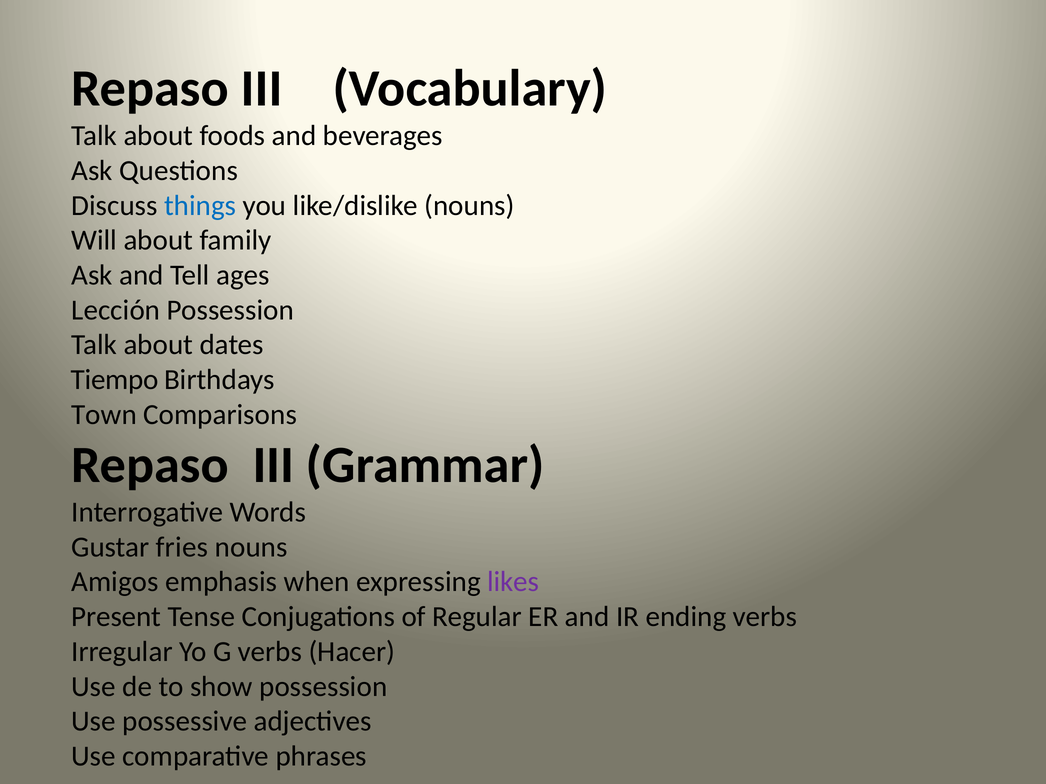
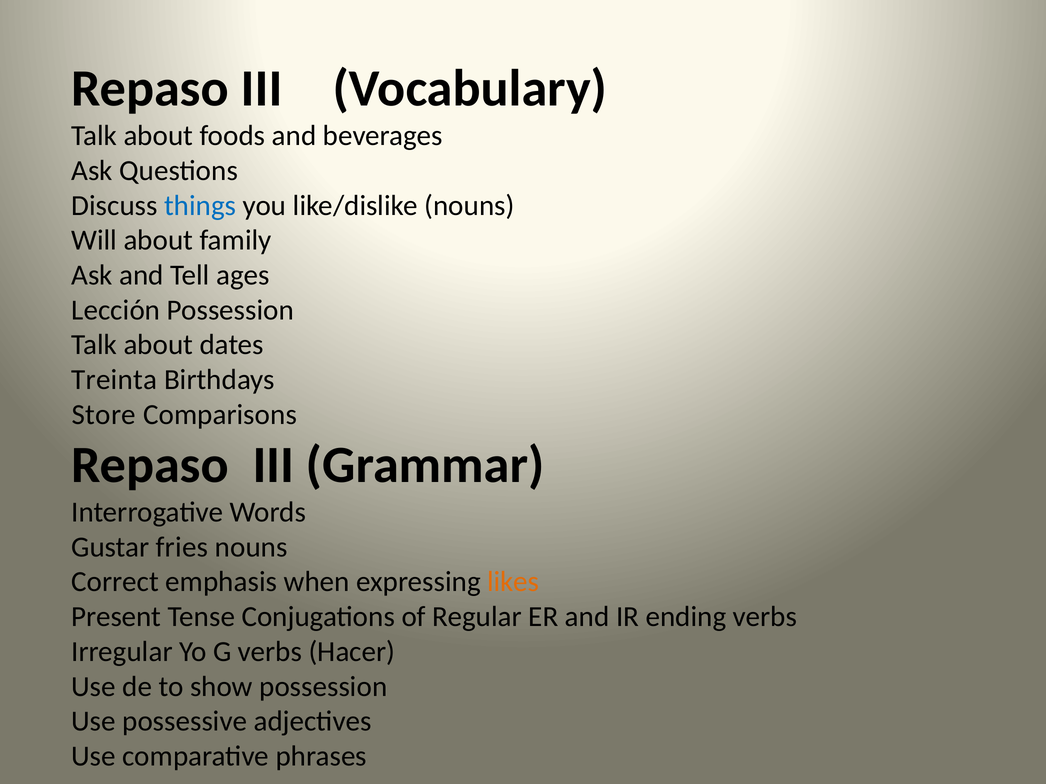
Tiempo: Tiempo -> Treinta
Town: Town -> Store
Amigos: Amigos -> Correct
likes colour: purple -> orange
